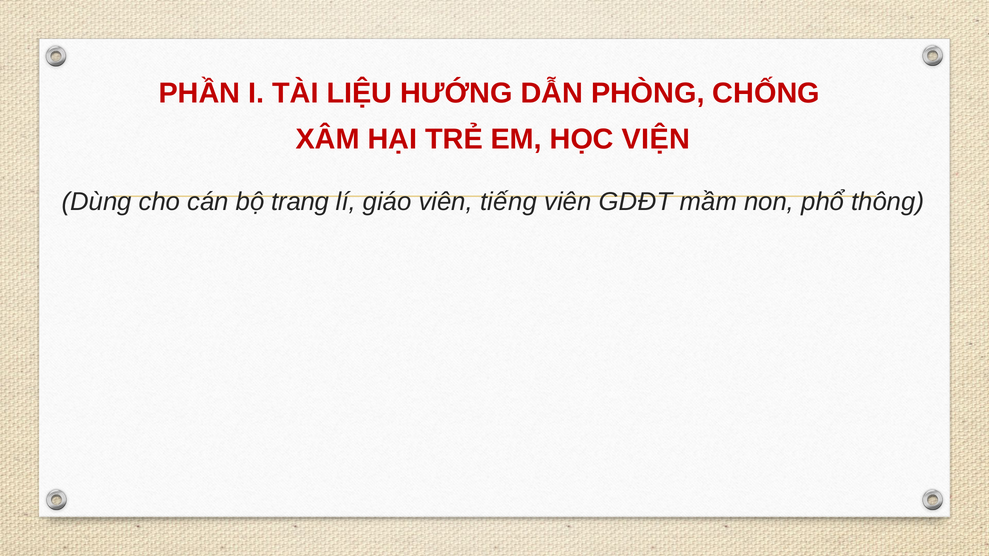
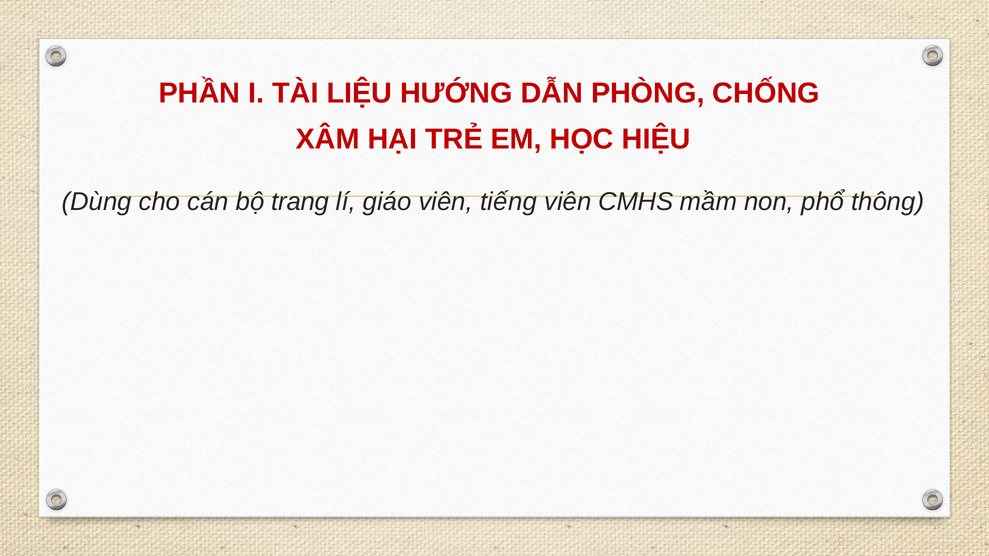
VIỆN: VIỆN -> HIỆU
GDĐT: GDĐT -> CMHS
